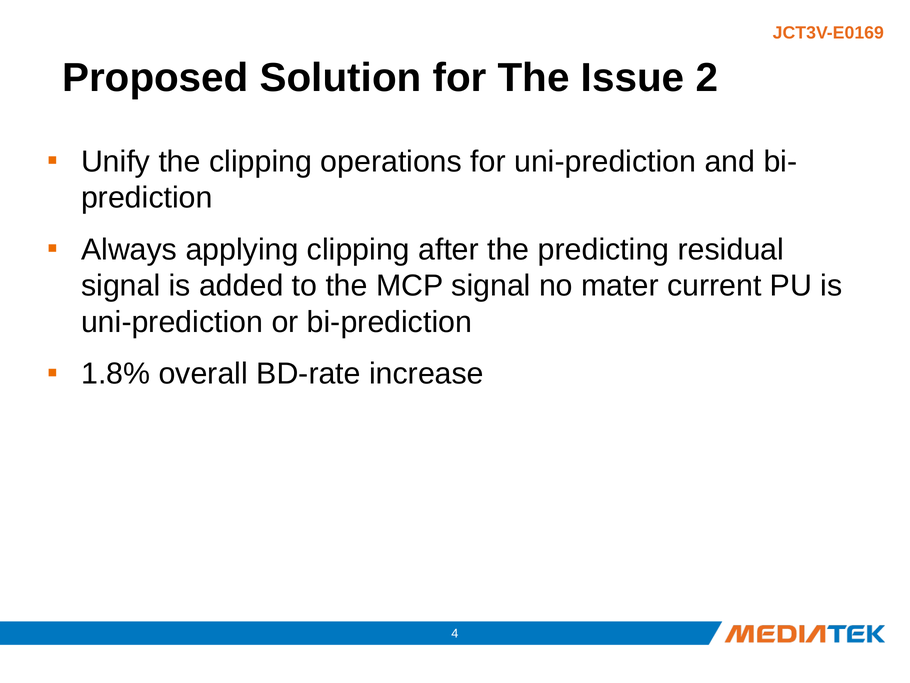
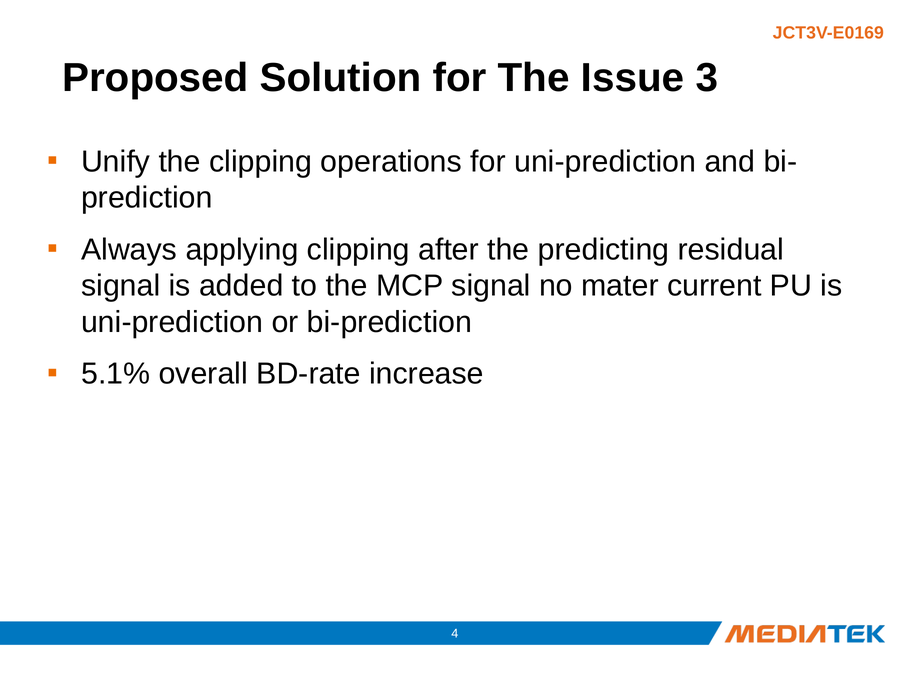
2: 2 -> 3
1.8%: 1.8% -> 5.1%
